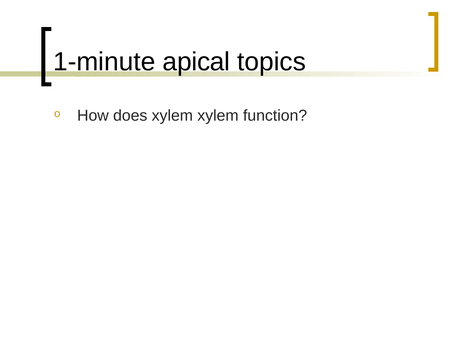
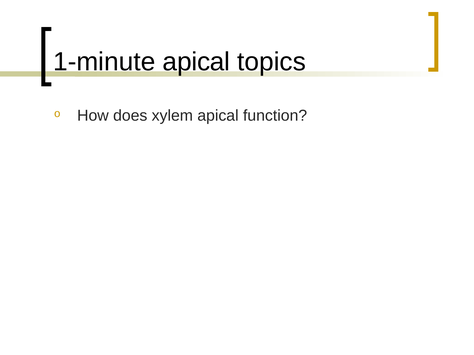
xylem xylem: xylem -> apical
